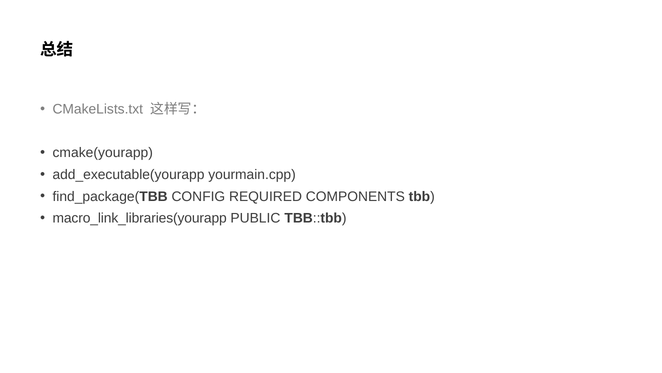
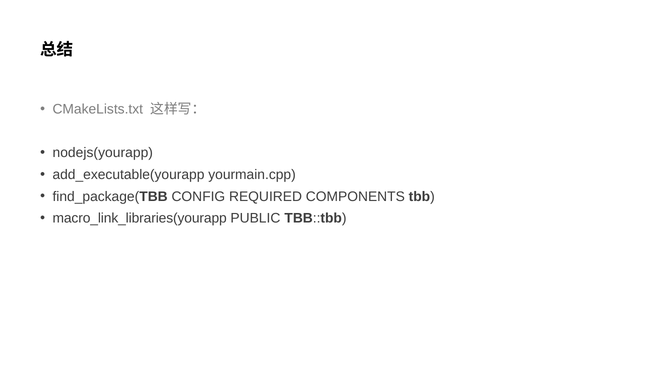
cmake(yourapp: cmake(yourapp -> nodejs(yourapp
